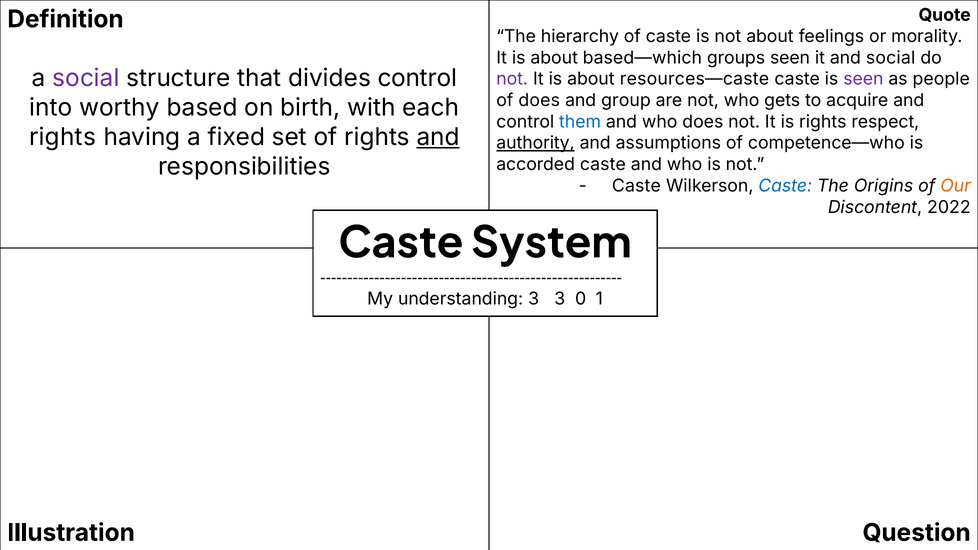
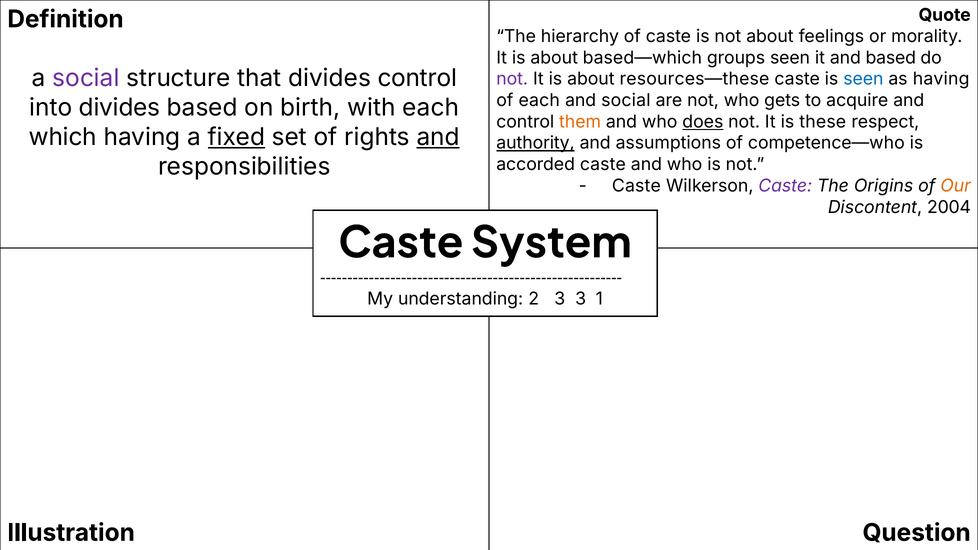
and social: social -> based
resources—caste: resources—caste -> resources—these
seen at (863, 79) colour: purple -> blue
as people: people -> having
of does: does -> each
and group: group -> social
into worthy: worthy -> divides
them colour: blue -> orange
does at (703, 122) underline: none -> present
is rights: rights -> these
rights at (63, 137): rights -> which
fixed underline: none -> present
Caste at (785, 186) colour: blue -> purple
2022: 2022 -> 2004
understanding 3: 3 -> 2
3 0: 0 -> 3
